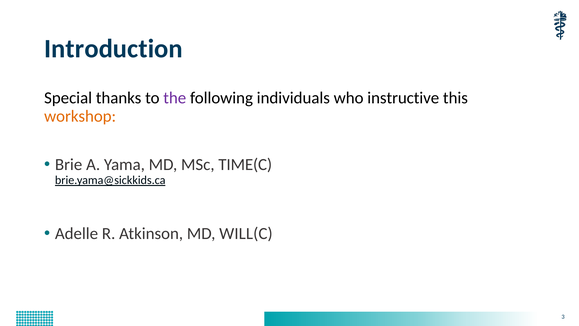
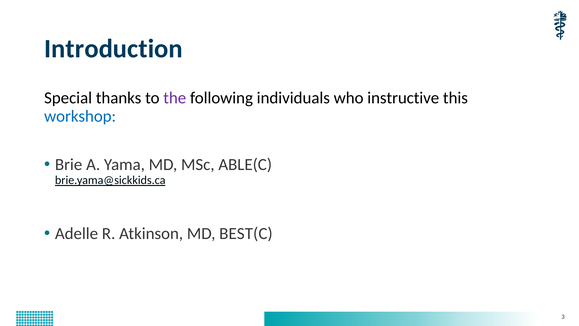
workshop colour: orange -> blue
TIME(C: TIME(C -> ABLE(C
WILL(C: WILL(C -> BEST(C
